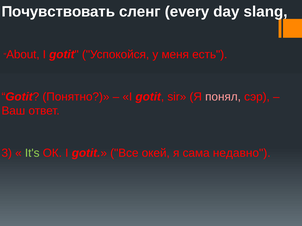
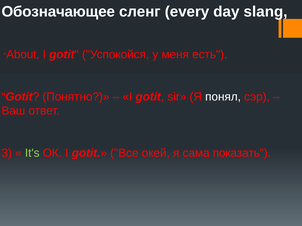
Почувствовать: Почувствовать -> Обозначающее
понял colour: pink -> white
недавно: недавно -> показать
